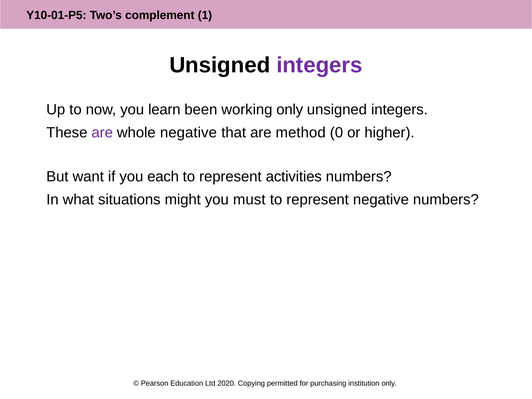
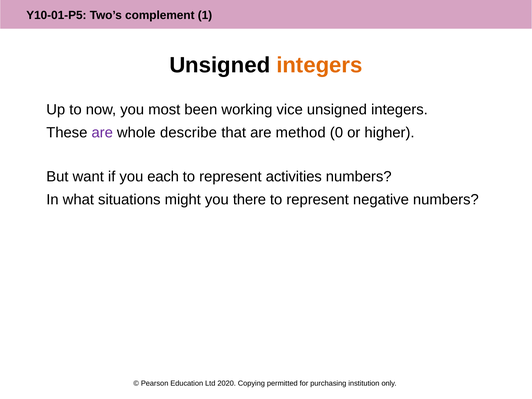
integers at (319, 65) colour: purple -> orange
learn: learn -> most
working only: only -> vice
whole negative: negative -> describe
must: must -> there
